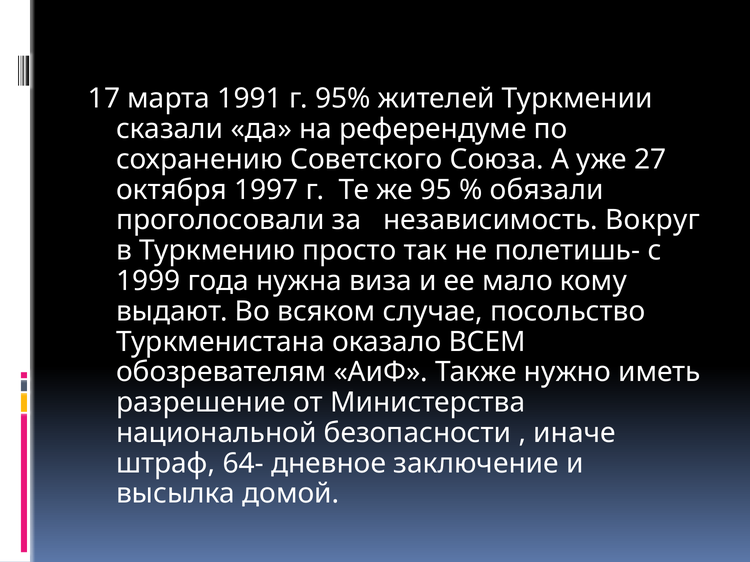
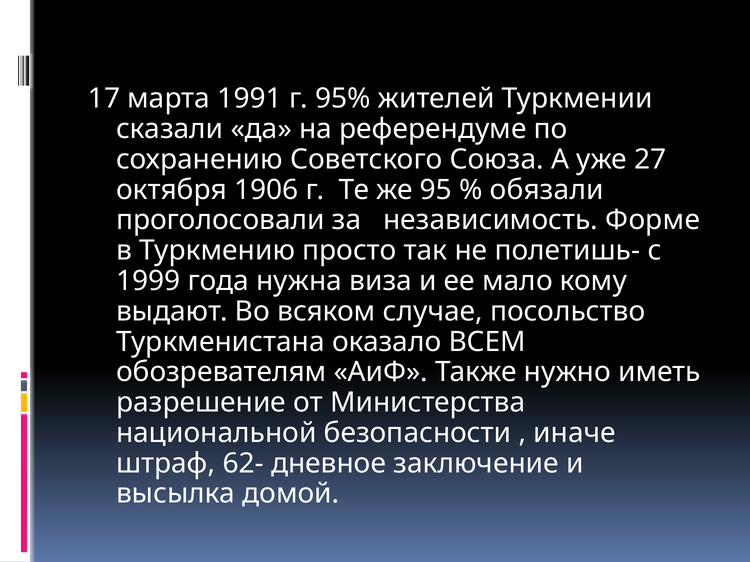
1997: 1997 -> 1906
Вокруг: Вокруг -> Форме
64-: 64- -> 62-
